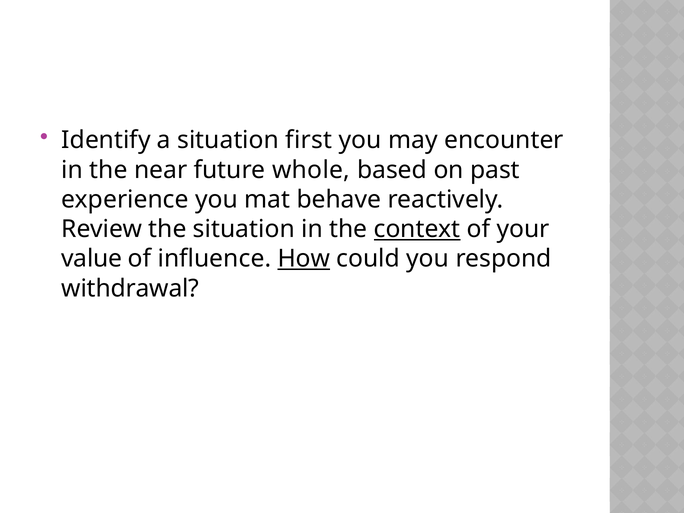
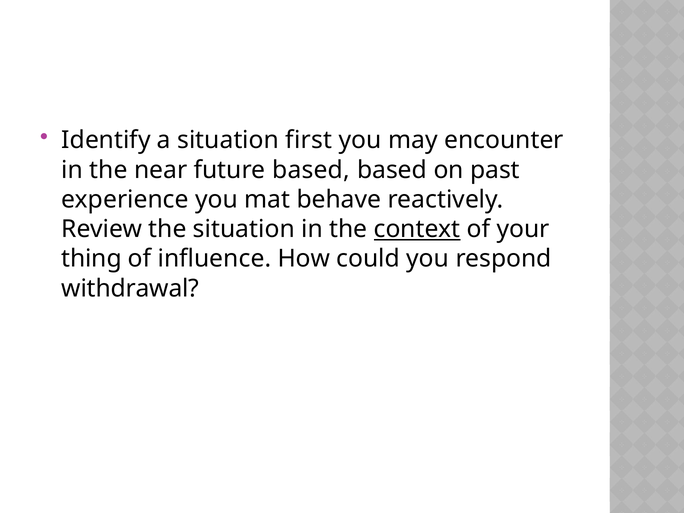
future whole: whole -> based
value: value -> thing
How underline: present -> none
